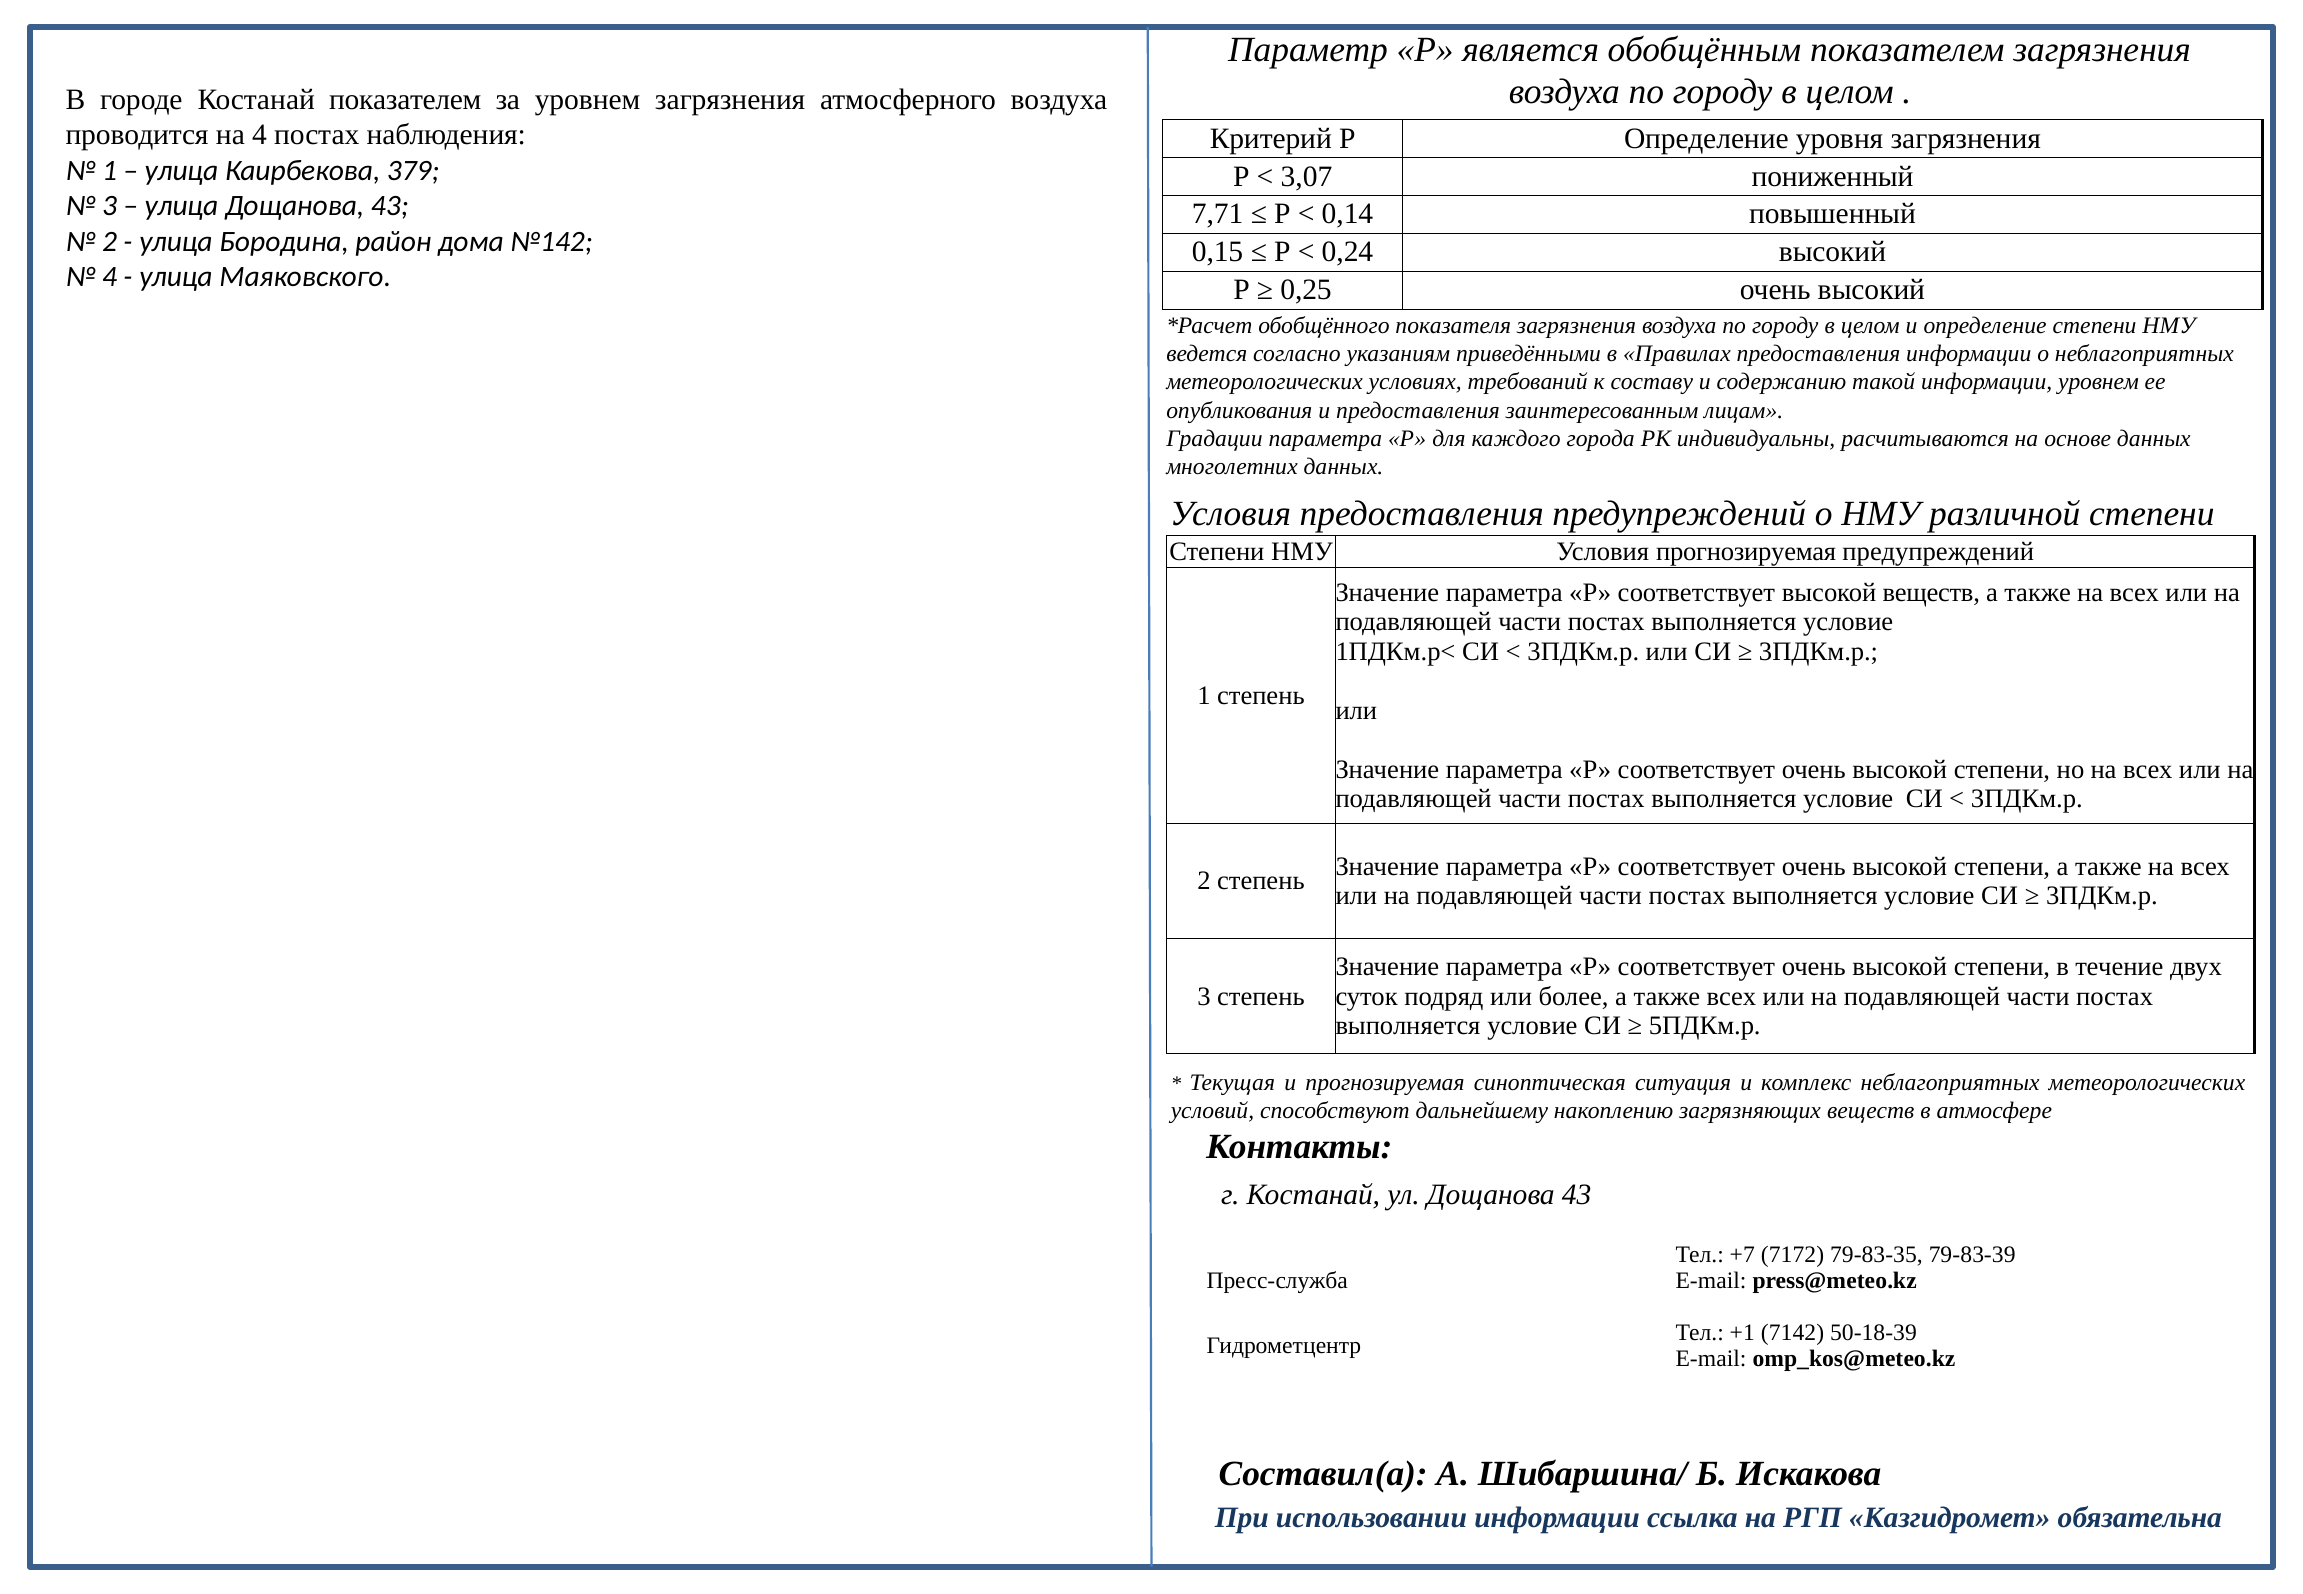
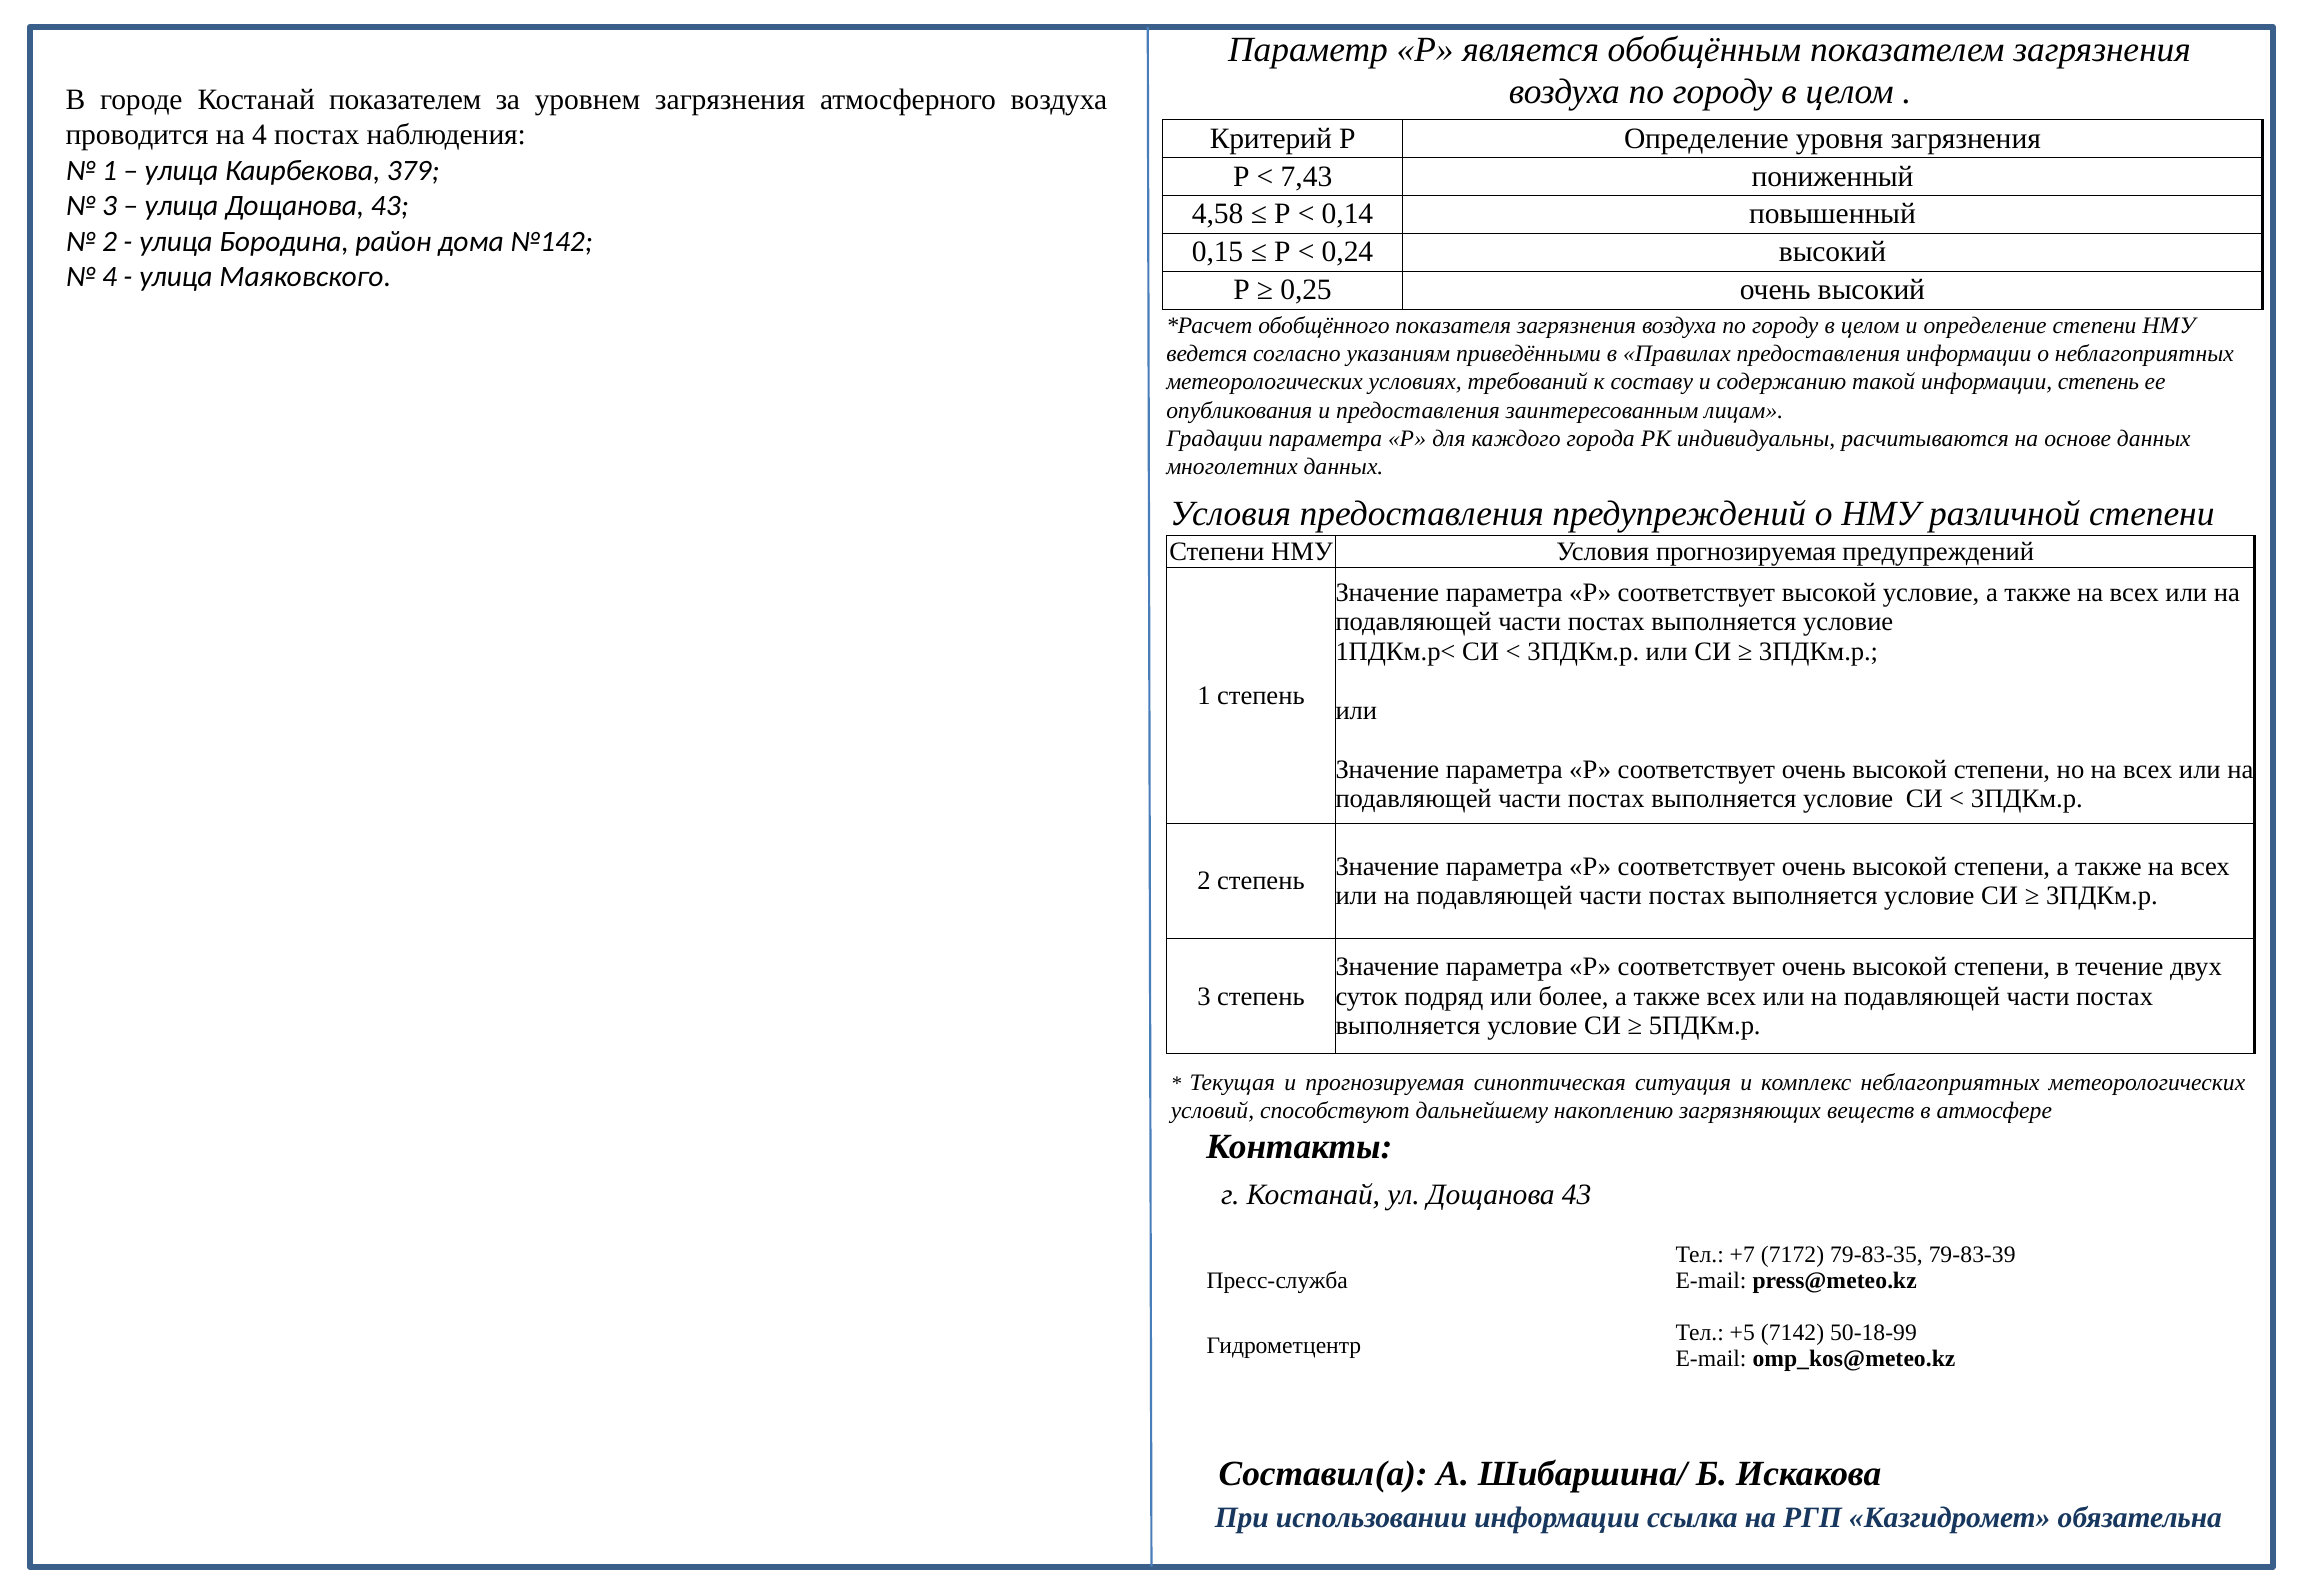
3,07: 3,07 -> 7,43
7,71: 7,71 -> 4,58
информации уровнем: уровнем -> степень
высокой веществ: веществ -> условие
+1: +1 -> +5
50-18-39: 50-18-39 -> 50-18-99
